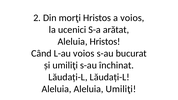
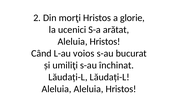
a voios: voios -> glorie
Aleluia Aleluia Umiliţi: Umiliţi -> Hristos
